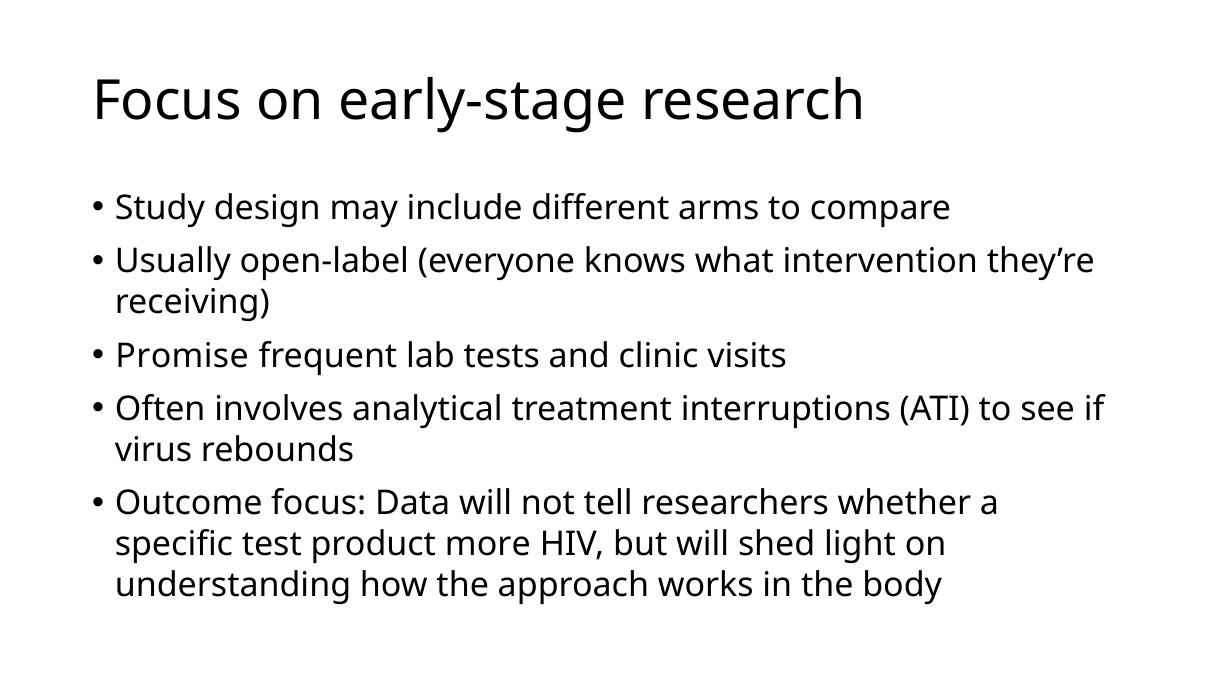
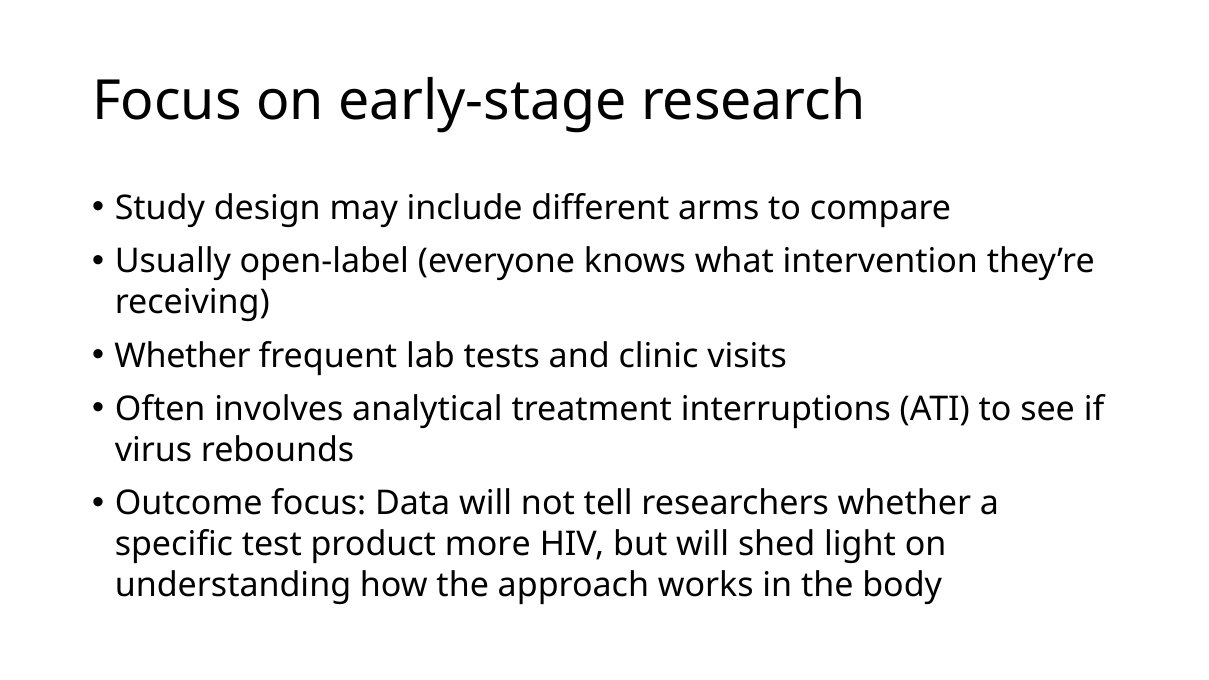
Promise at (182, 356): Promise -> Whether
